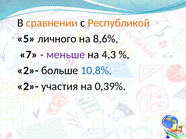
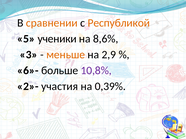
личного: личного -> ученики
7: 7 -> 3
меньше colour: purple -> orange
4,3: 4,3 -> 2,9
2»- at (28, 71): 2»- -> 6»-
10,8% colour: blue -> purple
